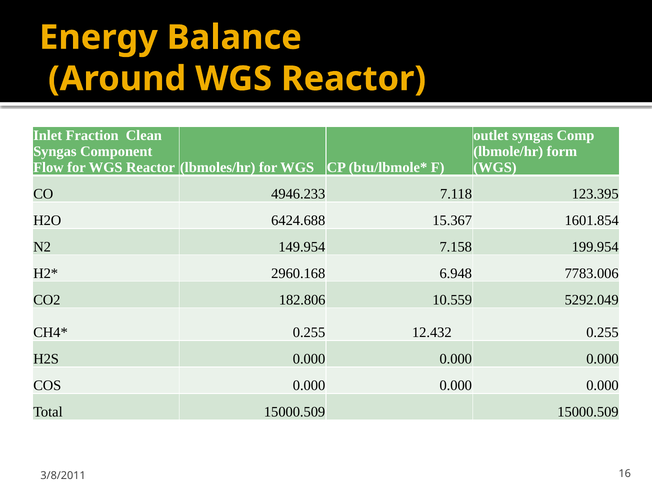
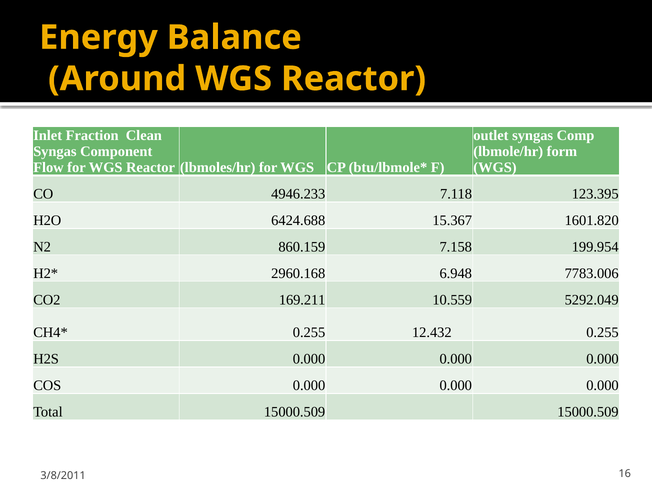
1601.854: 1601.854 -> 1601.820
149.954: 149.954 -> 860.159
182.806: 182.806 -> 169.211
